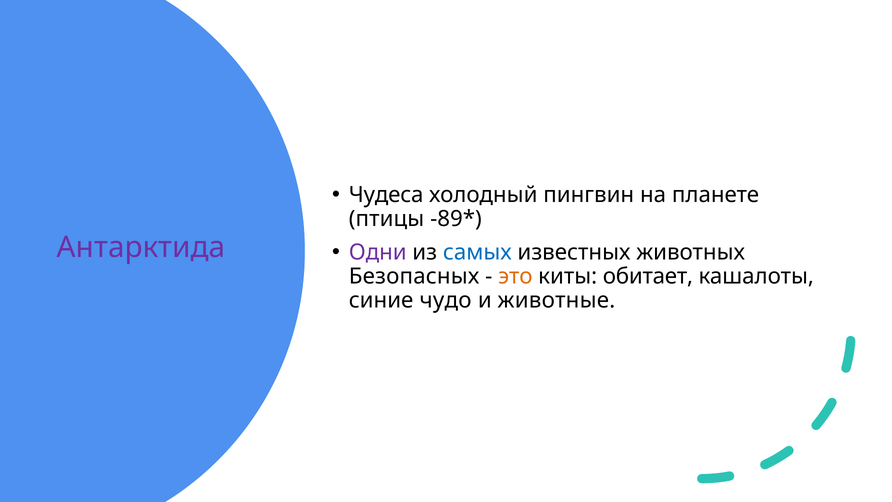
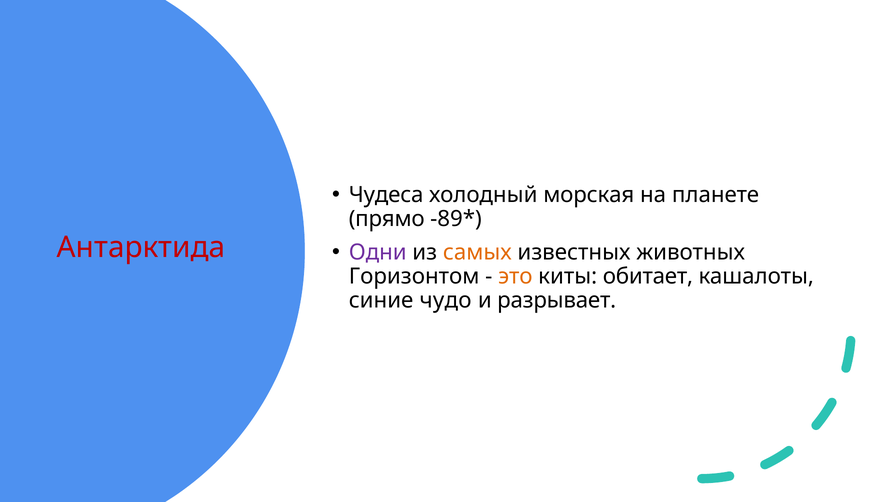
пингвин: пингвин -> морская
птицы: птицы -> прямо
Антарктида colour: purple -> red
самых colour: blue -> orange
Безопасных: Безопасных -> Горизонтом
животные: животные -> разрывает
